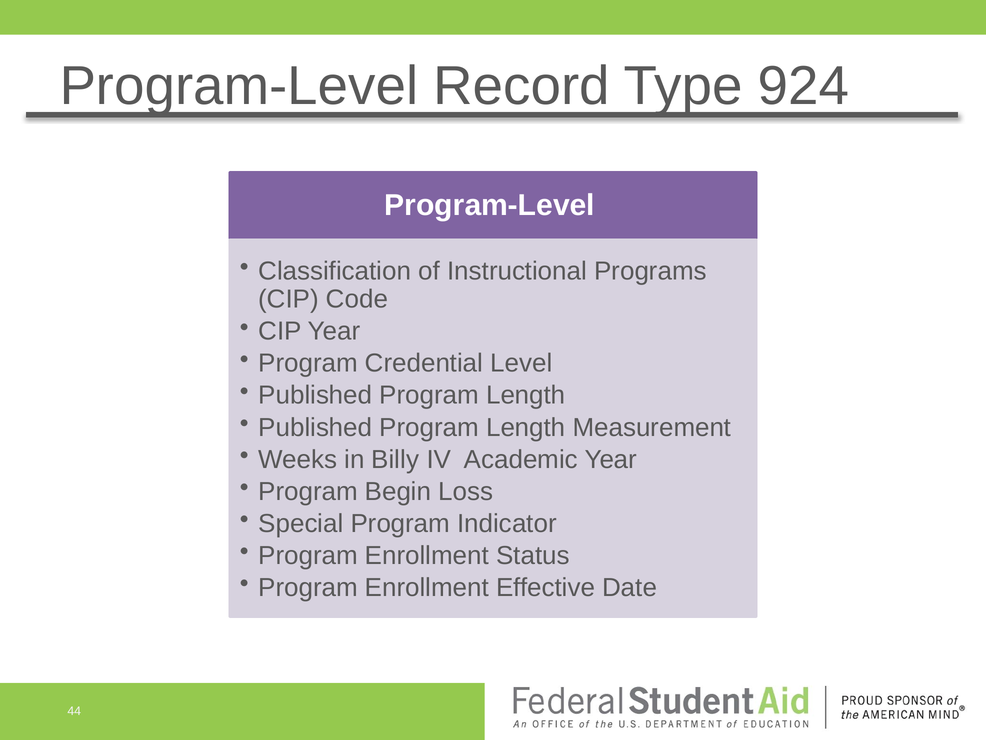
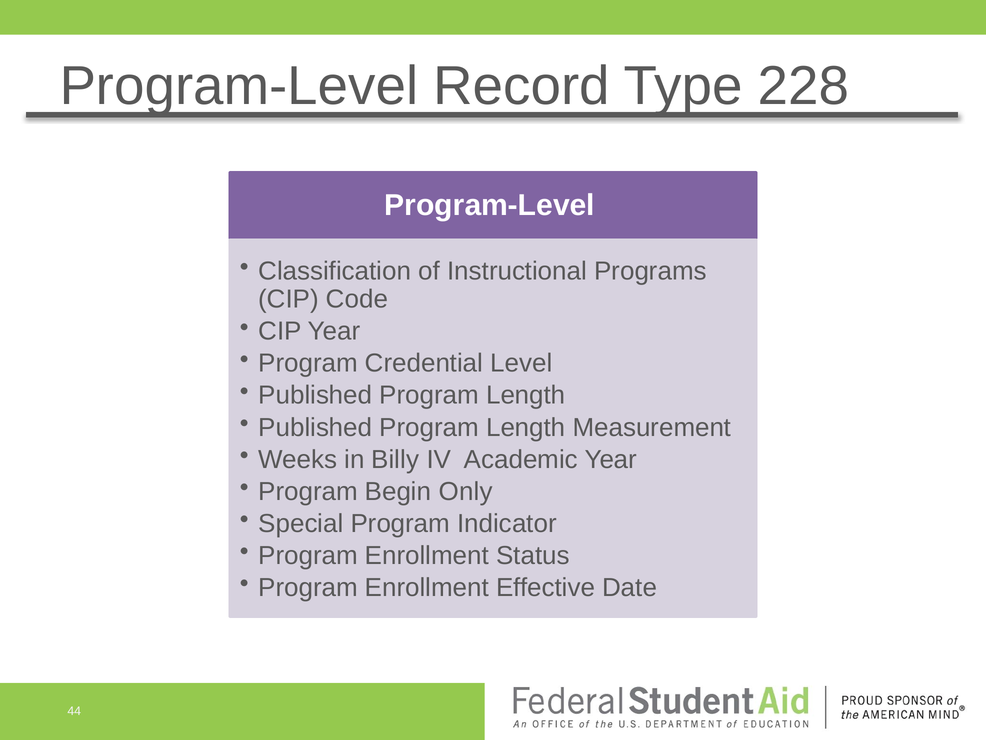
924: 924 -> 228
Loss: Loss -> Only
